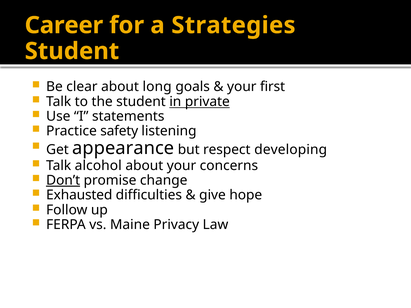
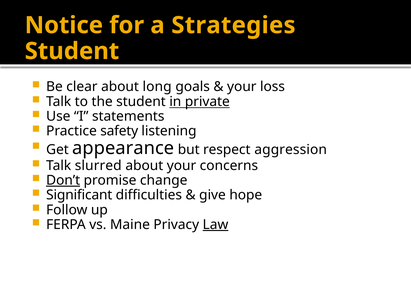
Career: Career -> Notice
first: first -> loss
developing: developing -> aggression
alcohol: alcohol -> slurred
Exhausted: Exhausted -> Significant
Law underline: none -> present
